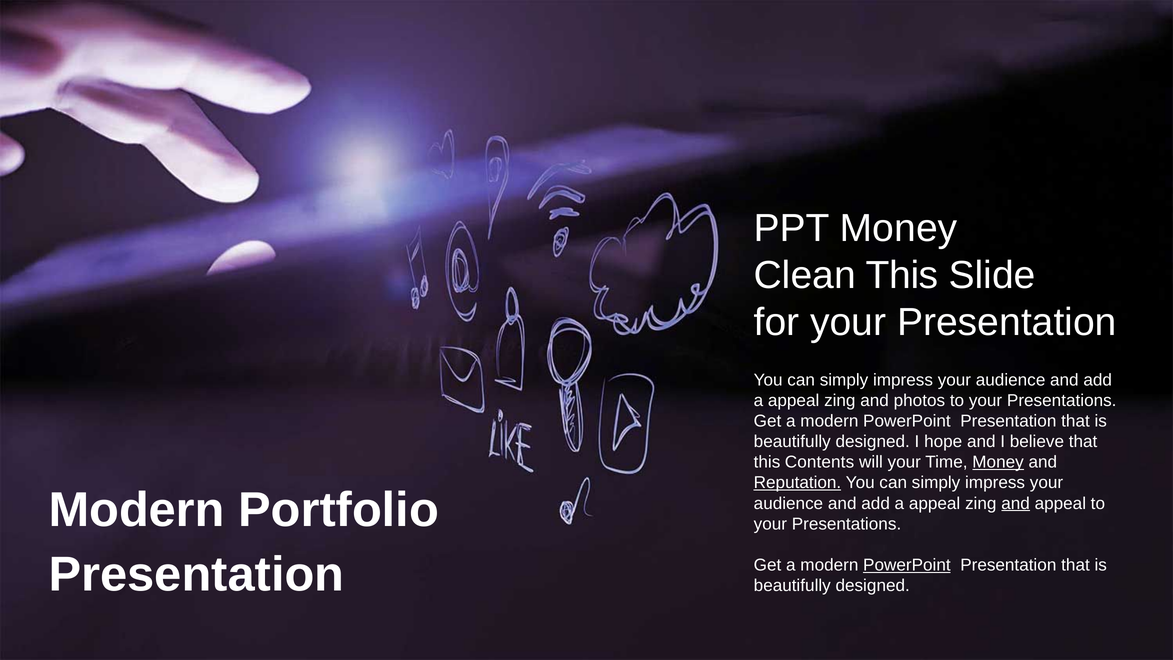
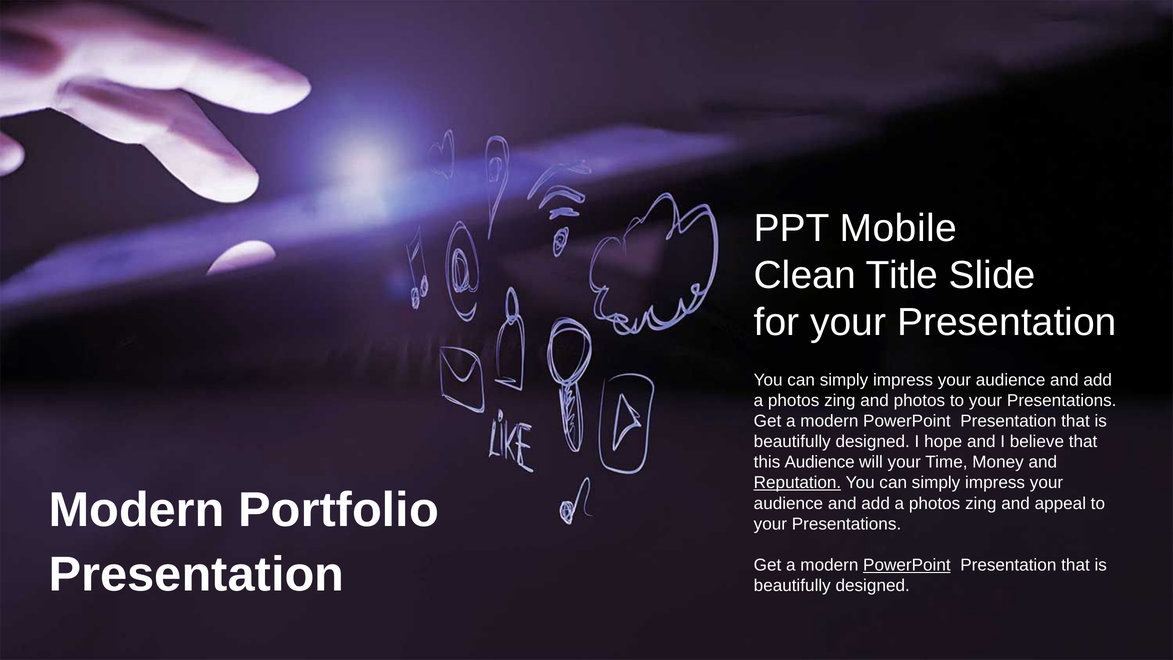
PPT Money: Money -> Mobile
Clean This: This -> Title
appeal at (794, 401): appeal -> photos
this Contents: Contents -> Audience
Money at (998, 462) underline: present -> none
appeal at (935, 503): appeal -> photos
and at (1016, 503) underline: present -> none
